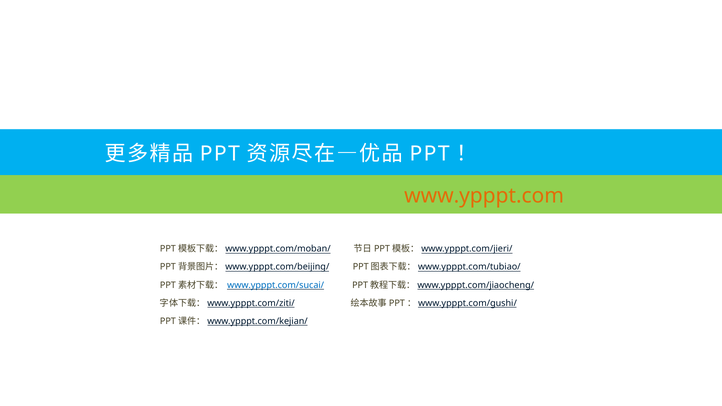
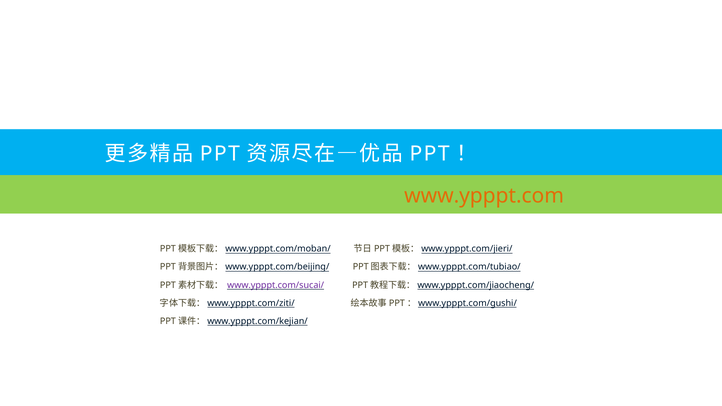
www.ypppt.com/sucai/ colour: blue -> purple
